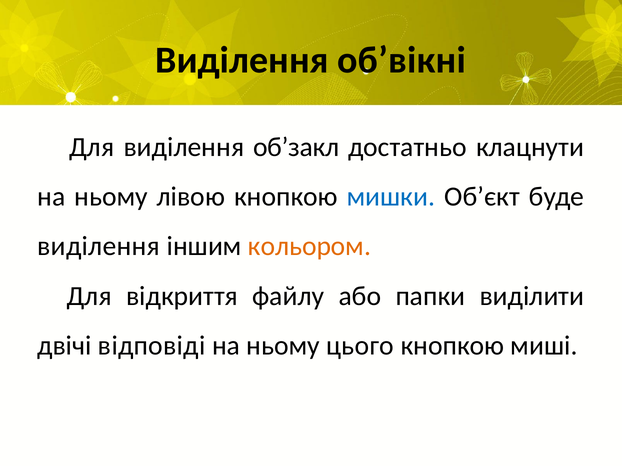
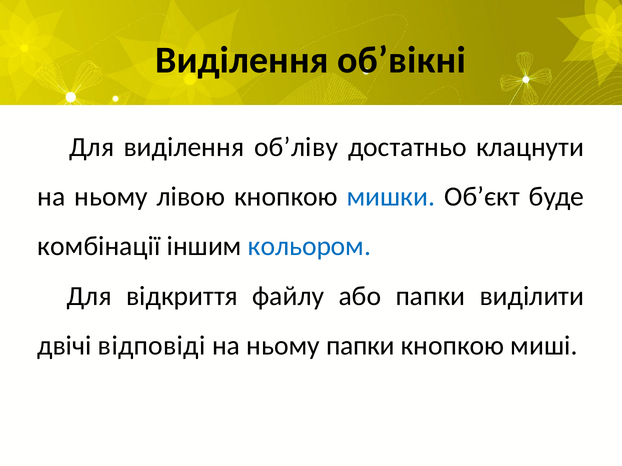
об’закл: об’закл -> об’ліву
виділення at (99, 247): виділення -> комбінації
кольором colour: orange -> blue
ньому цього: цього -> папки
